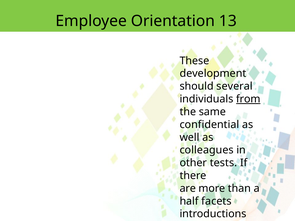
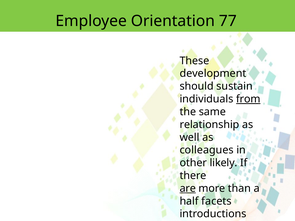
13: 13 -> 77
several: several -> sustain
confidential: confidential -> relationship
tests: tests -> likely
are underline: none -> present
